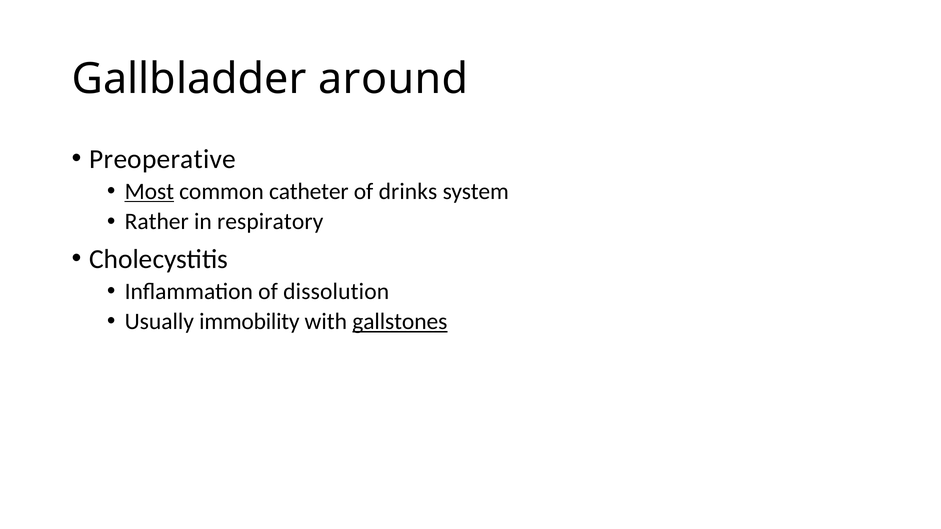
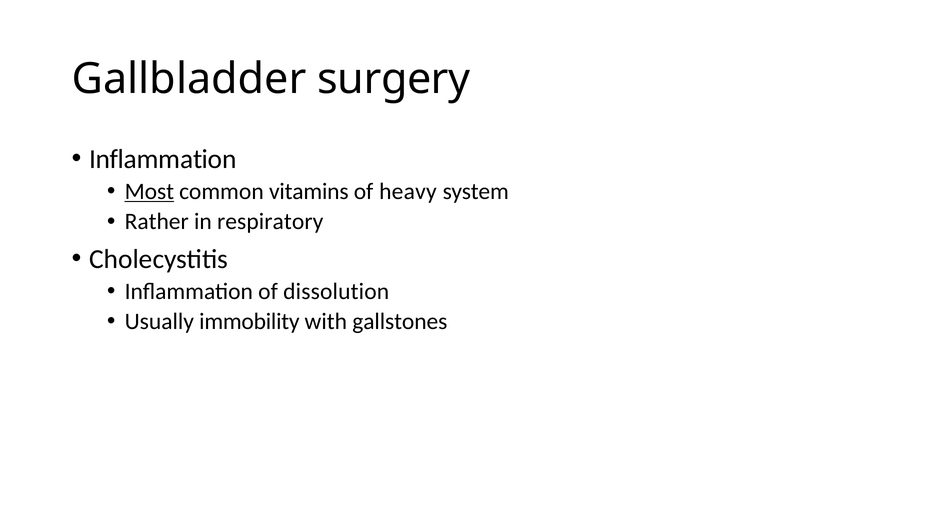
around: around -> surgery
Preoperative at (163, 159): Preoperative -> Inflammation
catheter: catheter -> vitamins
drinks: drinks -> heavy
gallstones underline: present -> none
